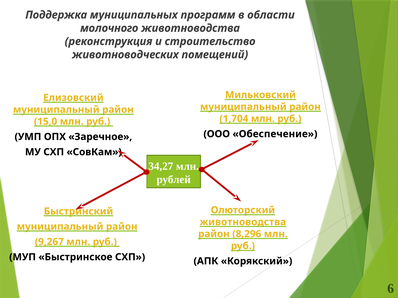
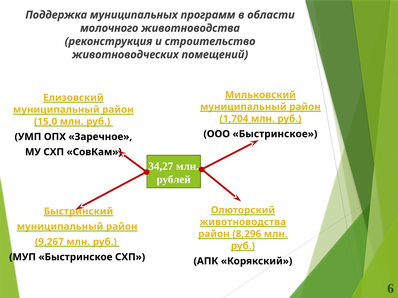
ООО Обеспечение: Обеспечение -> Быстринское
